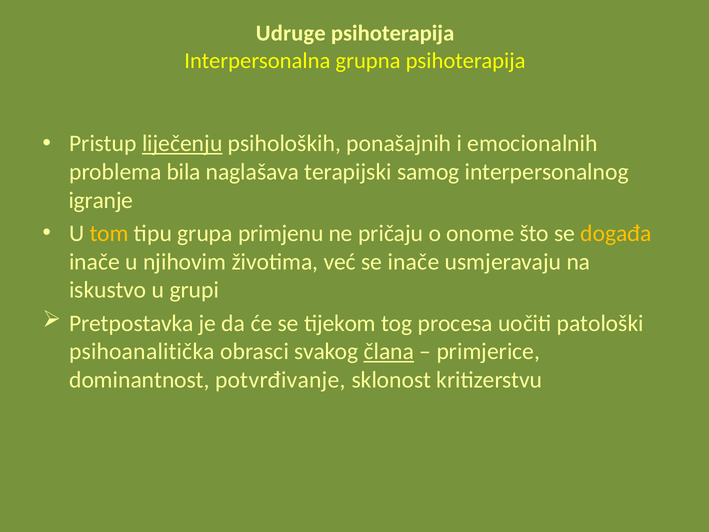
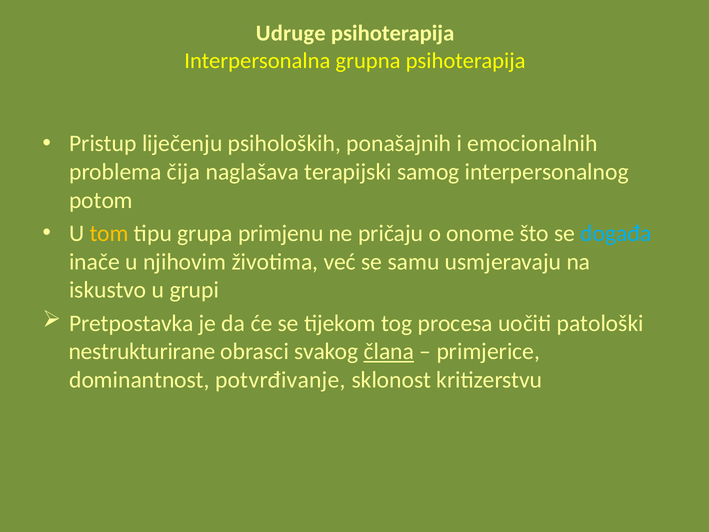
liječenju underline: present -> none
bila: bila -> čija
igranje: igranje -> potom
događa colour: yellow -> light blue
se inače: inače -> samu
psihoanalitička: psihoanalitička -> nestrukturirane
